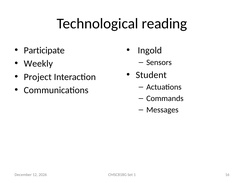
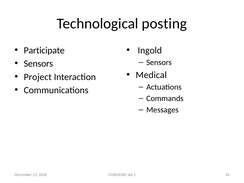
reading: reading -> posting
Weekly at (38, 64): Weekly -> Sensors
Student: Student -> Medical
